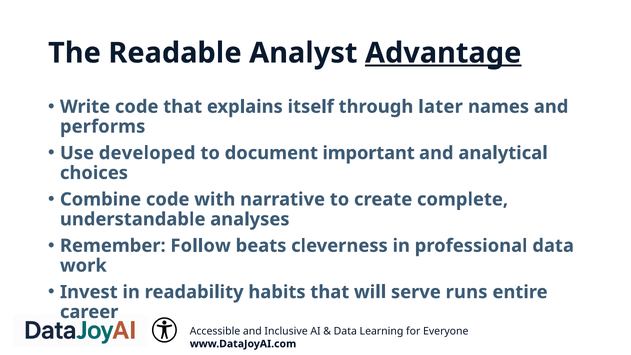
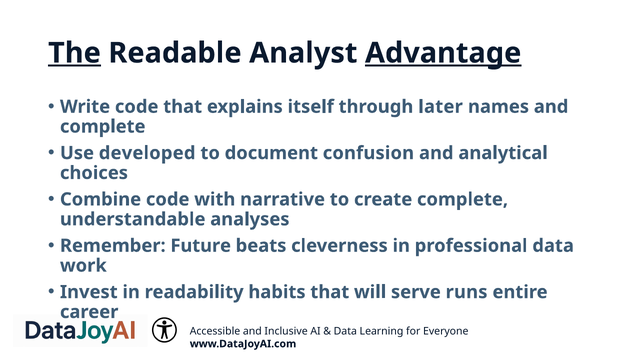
The underline: none -> present
performs at (103, 127): performs -> complete
important: important -> confusion
Follow: Follow -> Future
